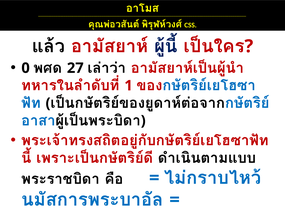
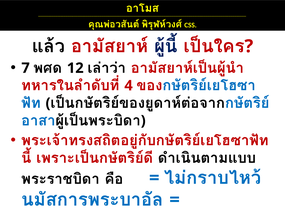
0: 0 -> 7
27: 27 -> 12
1: 1 -> 4
